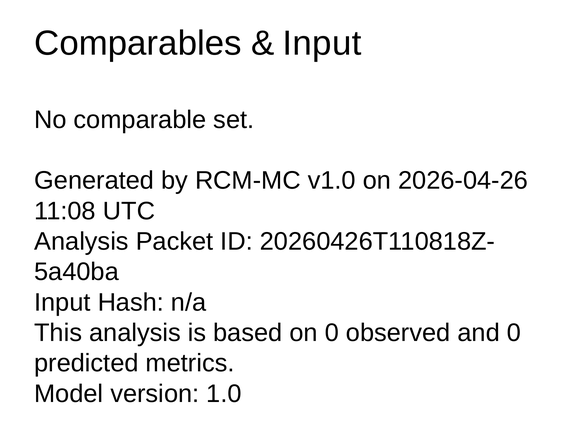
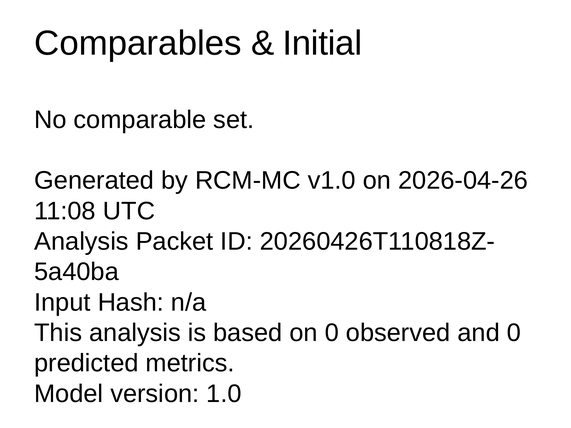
Input at (322, 43): Input -> Initial
